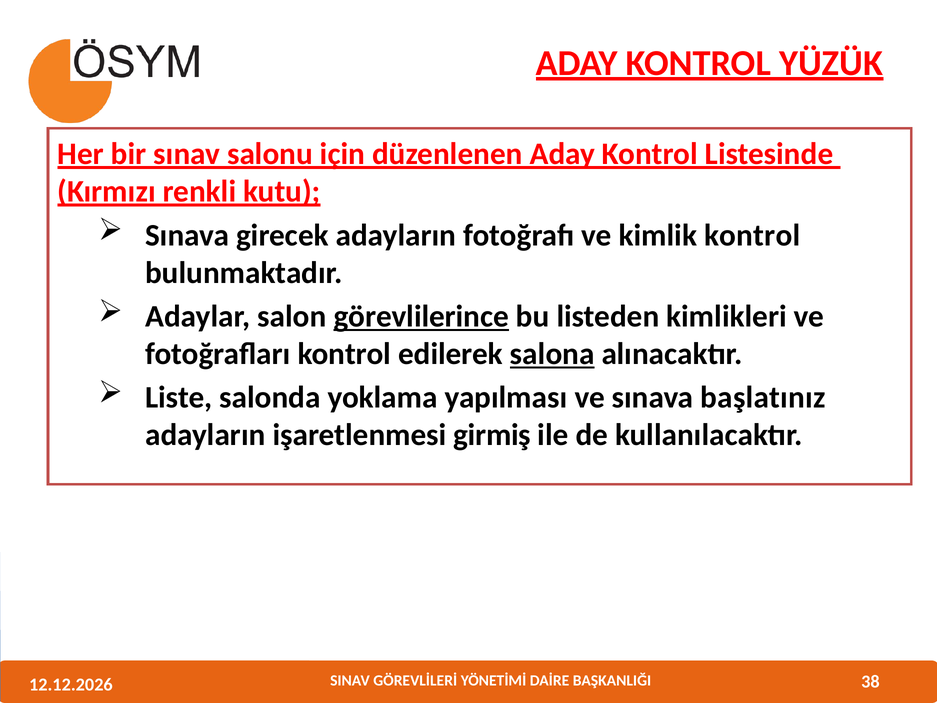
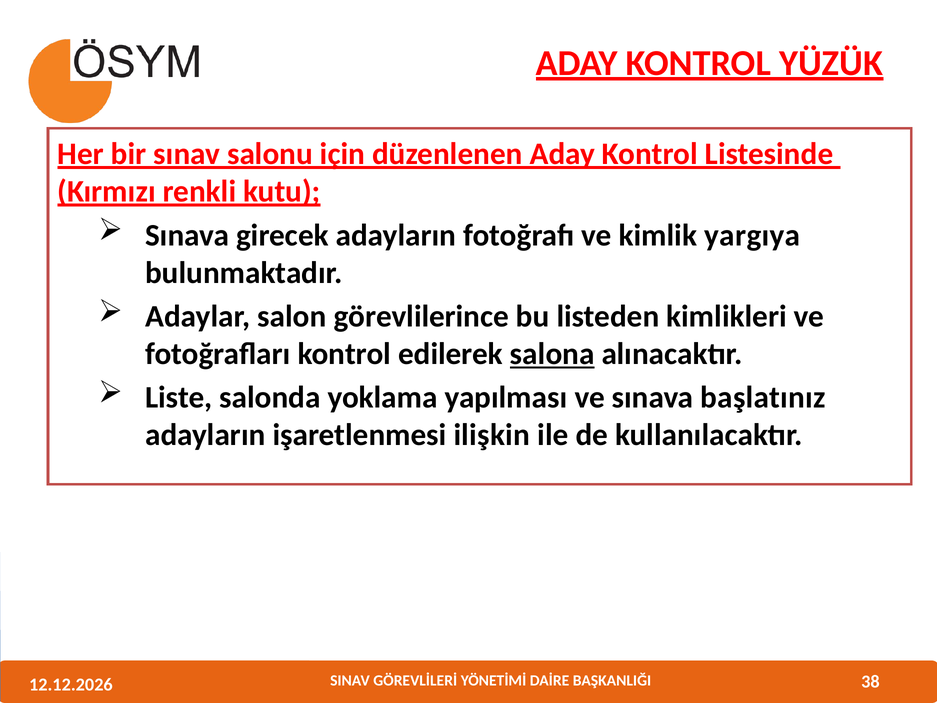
kimlik kontrol: kontrol -> yargıya
görevlilerince underline: present -> none
girmiş: girmiş -> ilişkin
